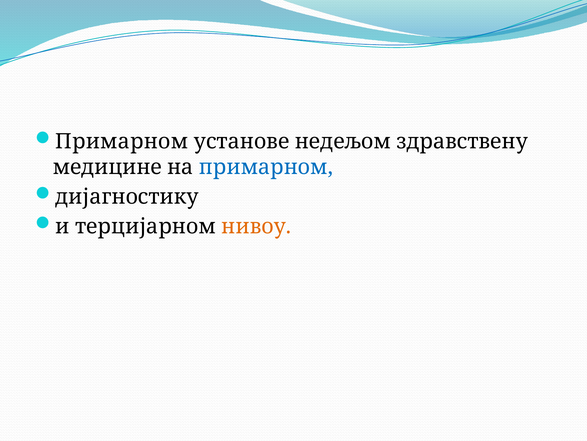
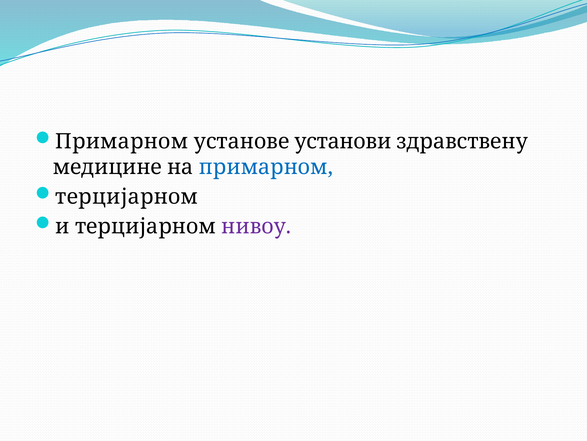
недељом: недељом -> установи
дијагностику at (127, 196): дијагностику -> терцијарном
нивоу colour: orange -> purple
